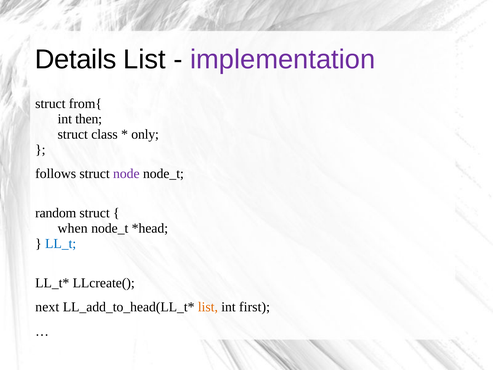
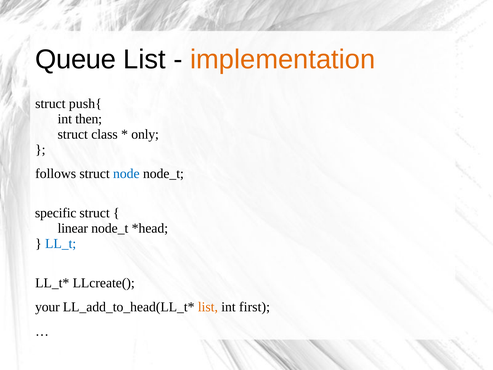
Details: Details -> Queue
implementation colour: purple -> orange
from{: from{ -> push{
node colour: purple -> blue
random: random -> specific
when: when -> linear
next: next -> your
